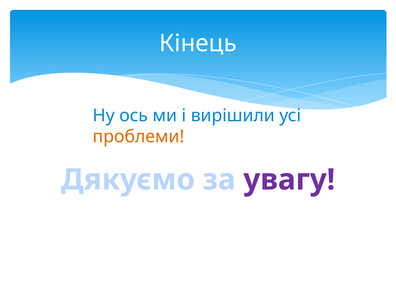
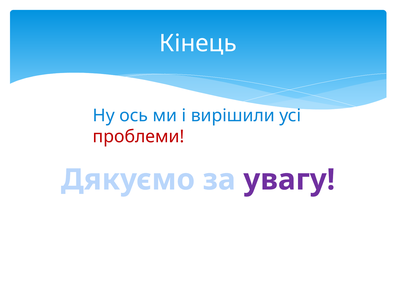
проблеми colour: orange -> red
